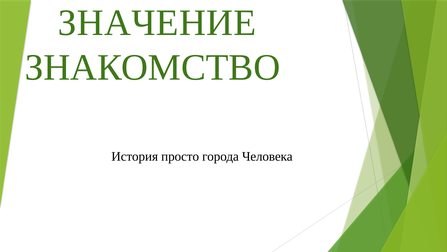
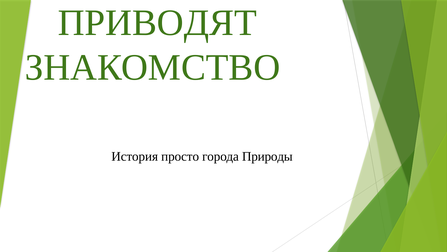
ЗНАЧЕНИЕ: ЗНАЧЕНИЕ -> ПРИВОДЯТ
Человека: Человека -> Природы
